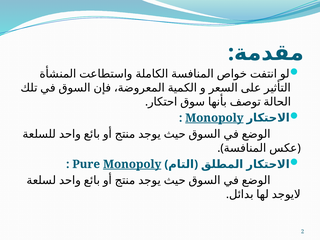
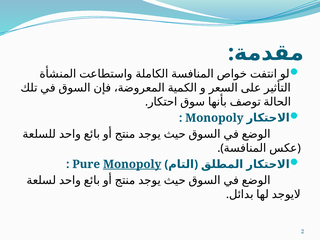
Monopoly at (214, 118) underline: present -> none
